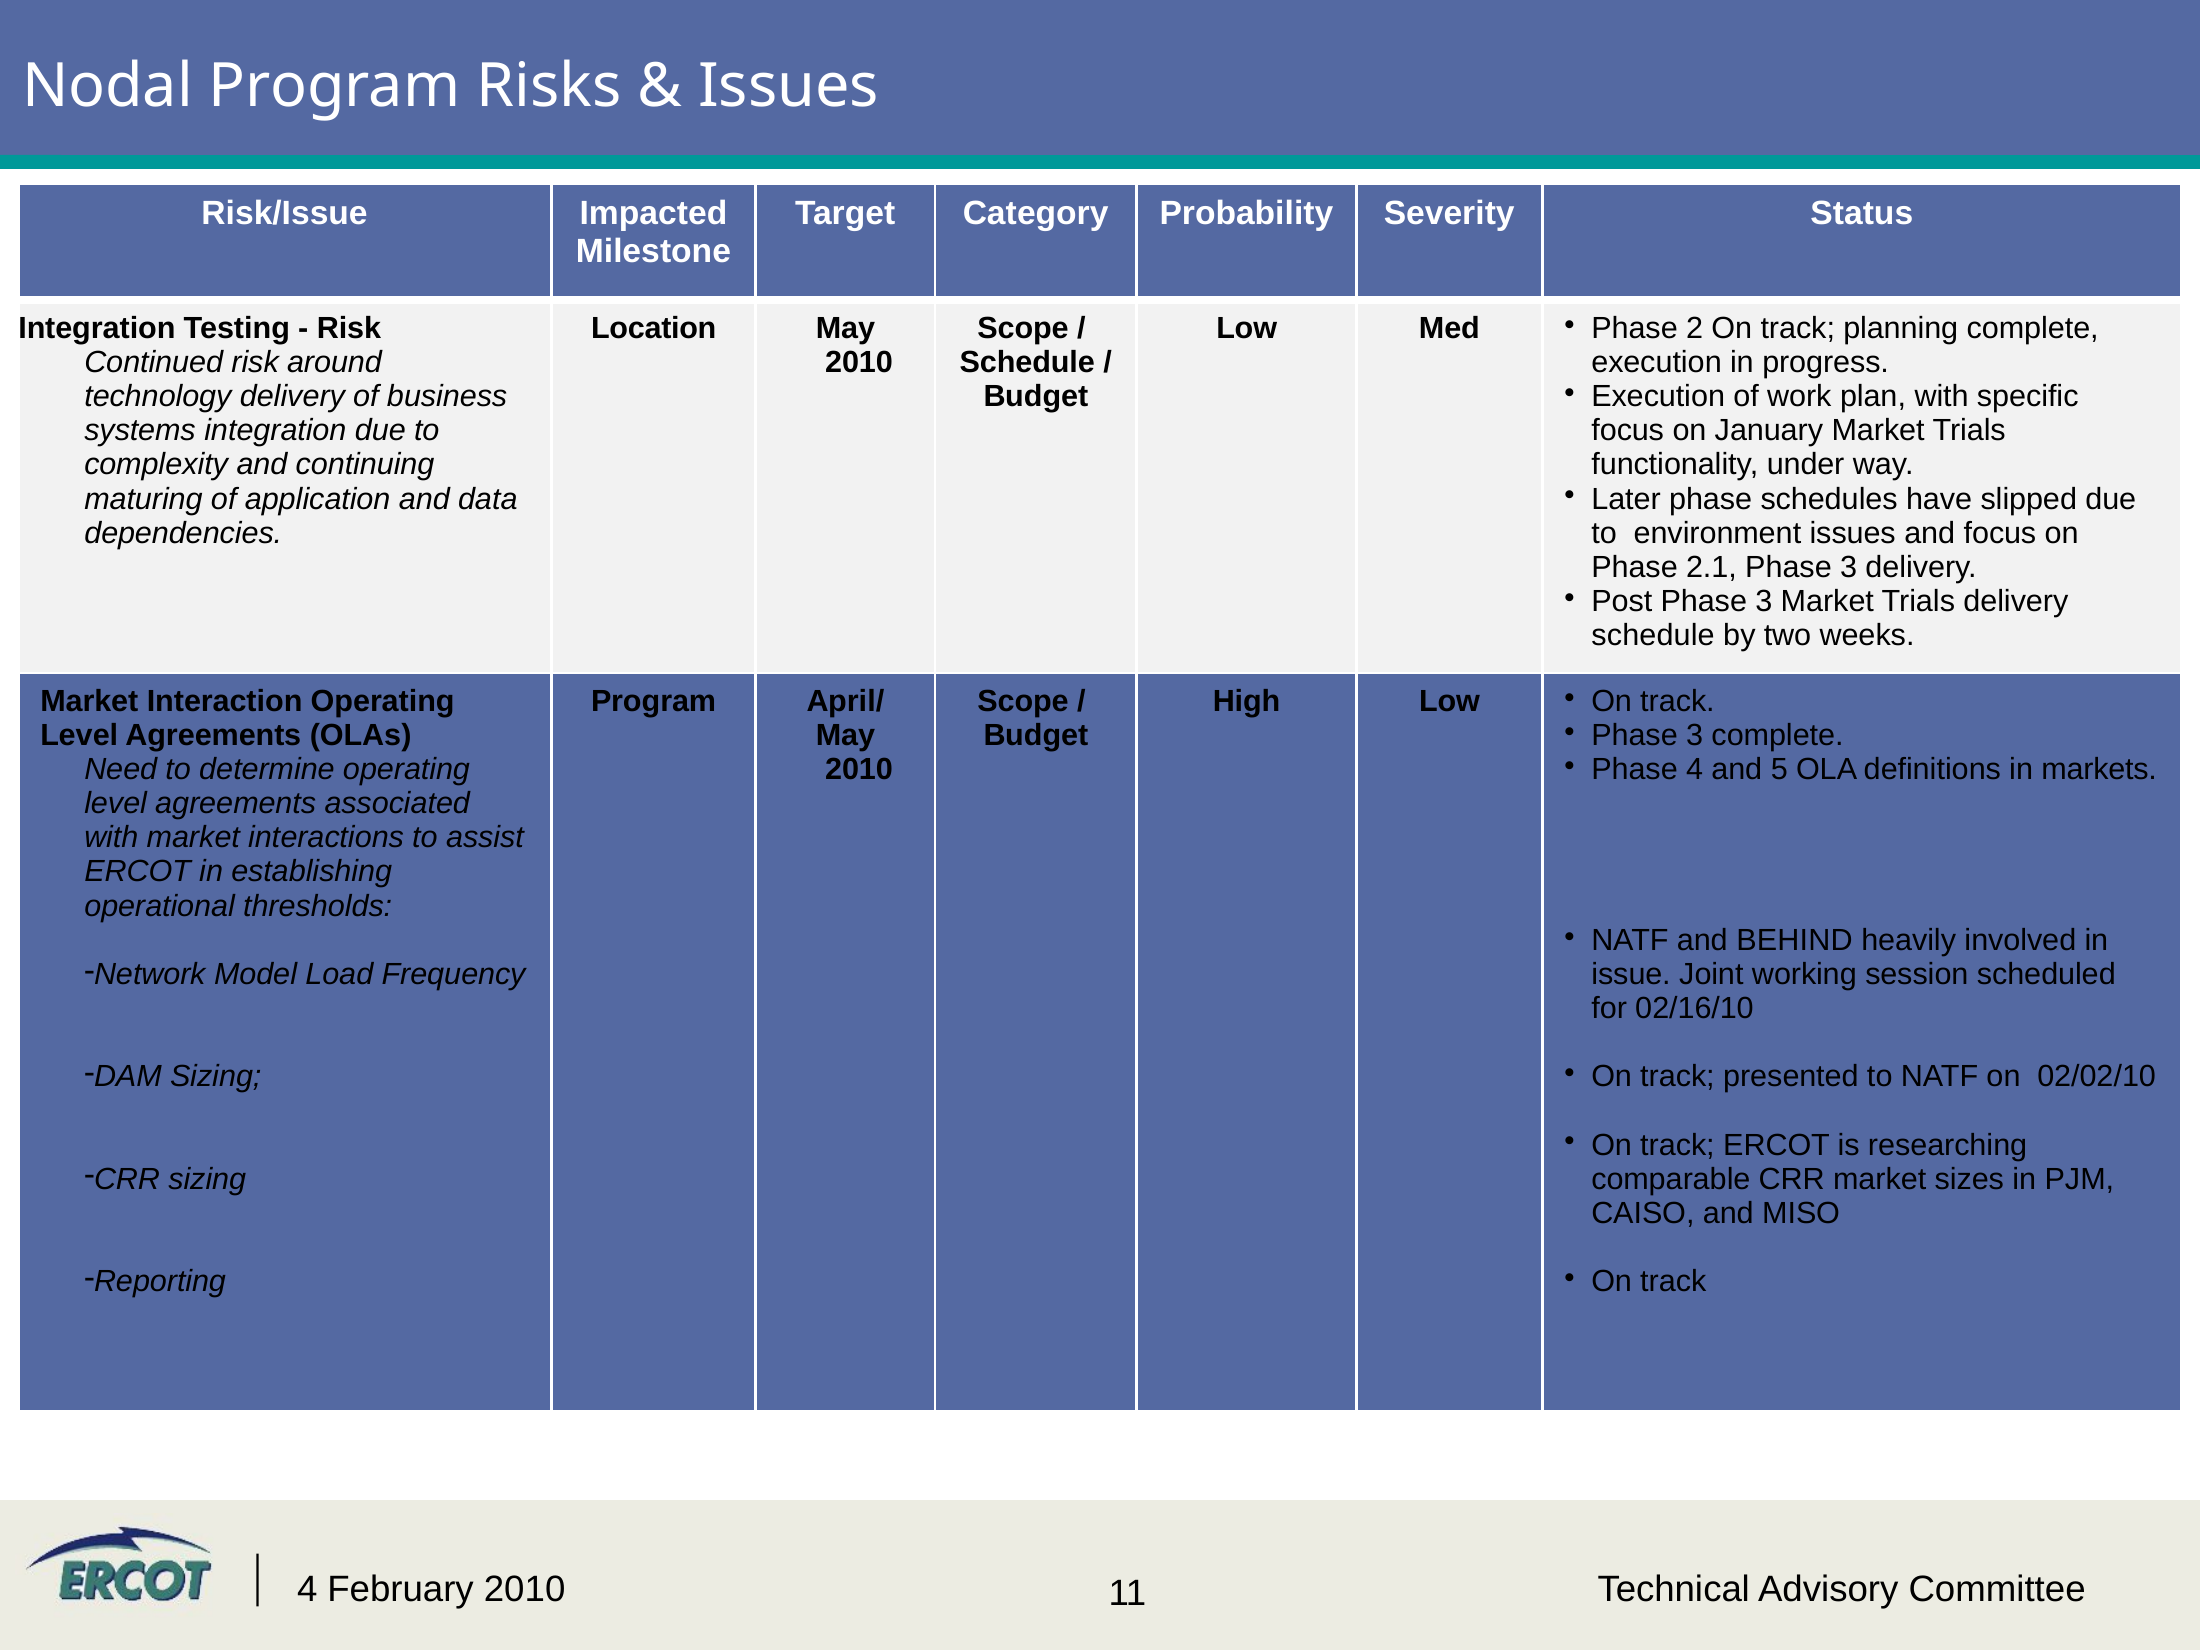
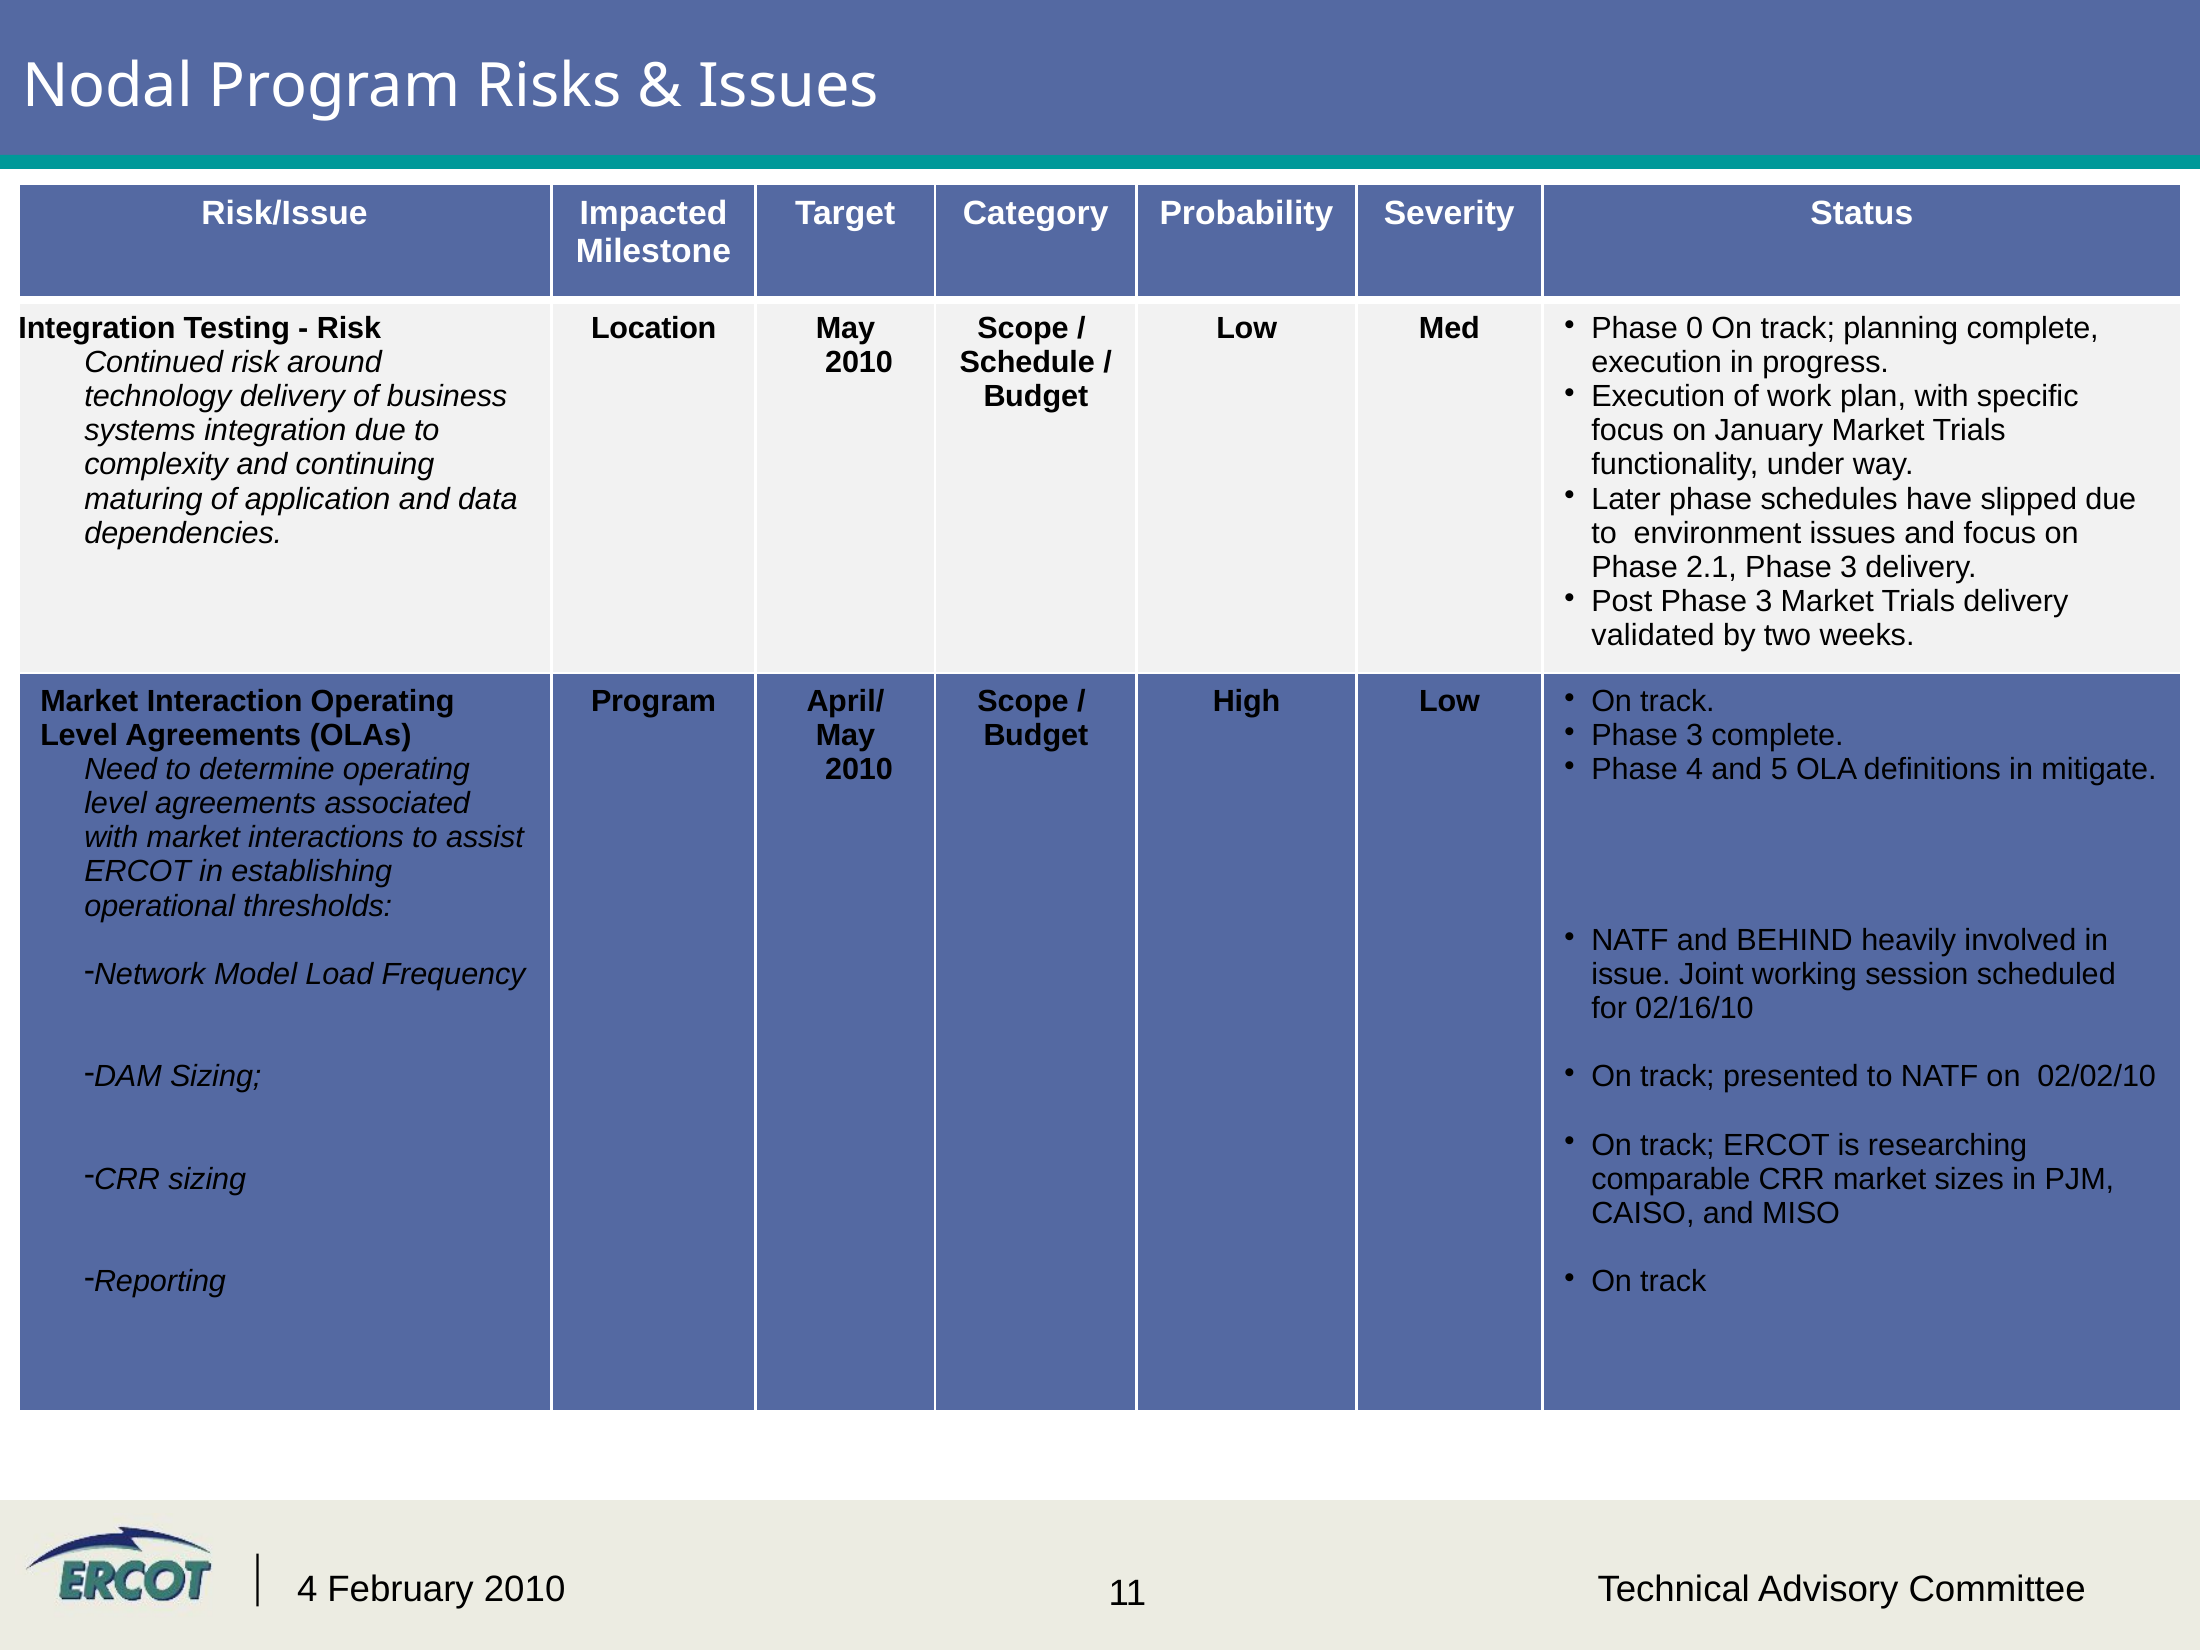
2: 2 -> 0
schedule at (1653, 635): schedule -> validated
markets: markets -> mitigate
